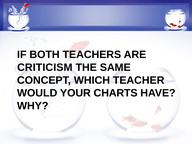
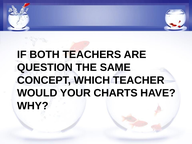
CRITICISM: CRITICISM -> QUESTION
